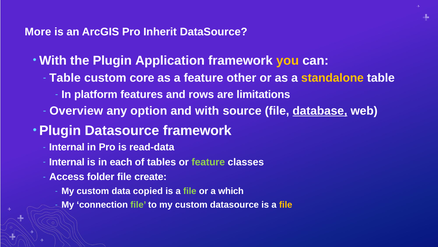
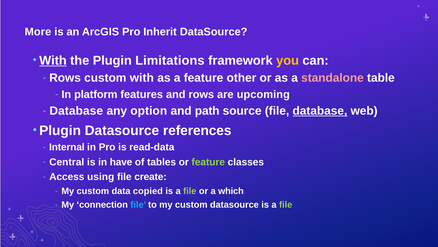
With at (53, 60) underline: none -> present
Application: Application -> Limitations
Table at (65, 78): Table -> Rows
custom core: core -> with
standalone colour: yellow -> pink
limitations: limitations -> upcoming
Overview at (76, 111): Overview -> Database
and with: with -> path
Datasource framework: framework -> references
Internal at (67, 162): Internal -> Central
each: each -> have
folder: folder -> using
file at (138, 204) colour: light green -> light blue
file at (286, 204) colour: yellow -> light green
